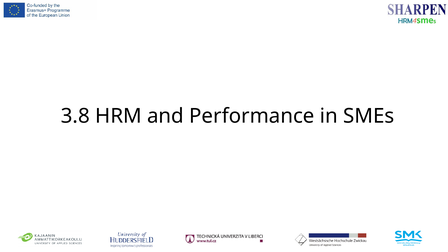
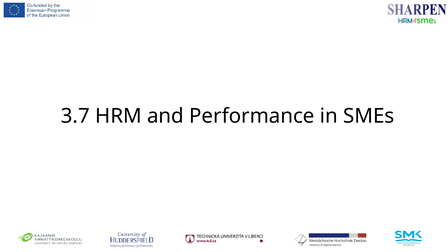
3.8: 3.8 -> 3.7
